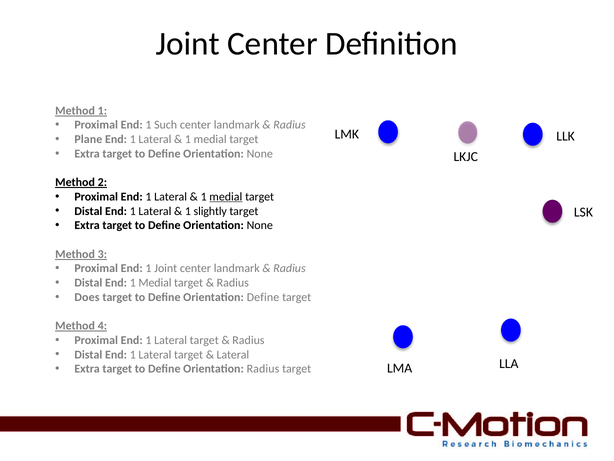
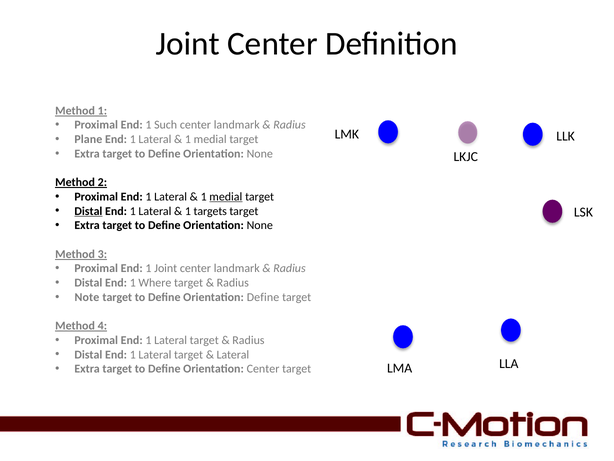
Distal at (88, 211) underline: none -> present
slightly: slightly -> targets
End 1 Medial: Medial -> Where
Does: Does -> Note
Orientation Radius: Radius -> Center
